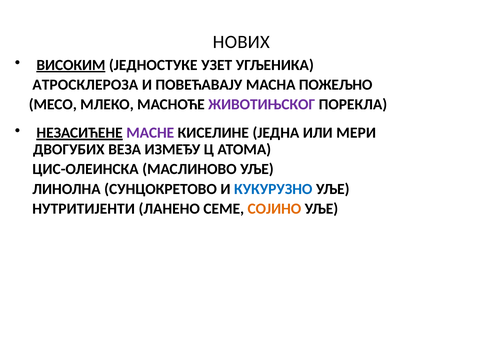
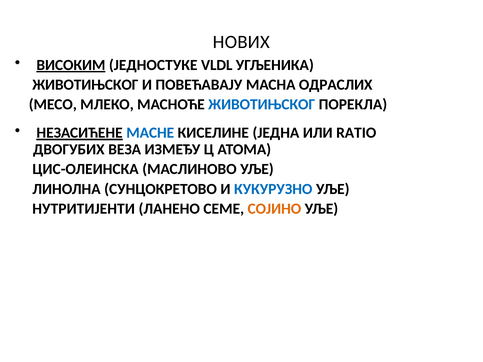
УЗЕТ: УЗЕТ -> VLDL
АТРОСКЛЕРОЗА at (85, 85): АТРОСКЛЕРОЗА -> ЖИВОТИЊСКОГ
ПОЖЕЉНО: ПОЖЕЉНО -> ОДРАСЛИХ
ЖИВОТИЊСКОГ at (262, 105) colour: purple -> blue
МАСНЕ colour: purple -> blue
МЕРИ: МЕРИ -> RATIO
